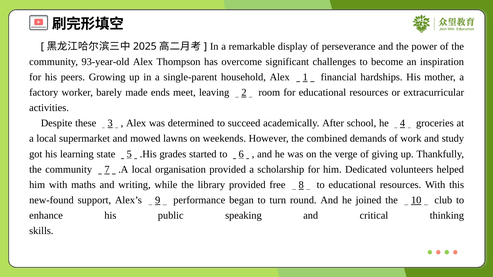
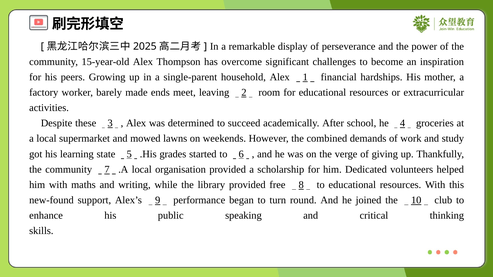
93-year-old: 93-year-old -> 15-year-old
